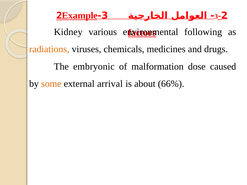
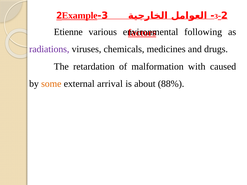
Kidney: Kidney -> Etienne
radiations colour: orange -> purple
embryonic: embryonic -> retardation
dose: dose -> with
66%: 66% -> 88%
